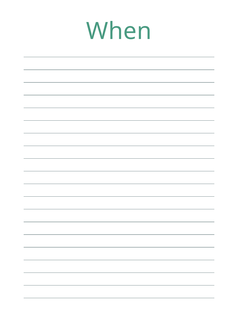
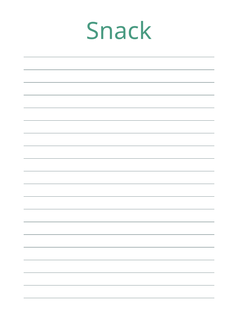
When: When -> Snack
